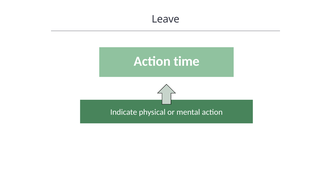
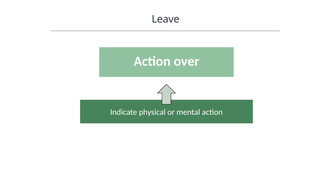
time: time -> over
